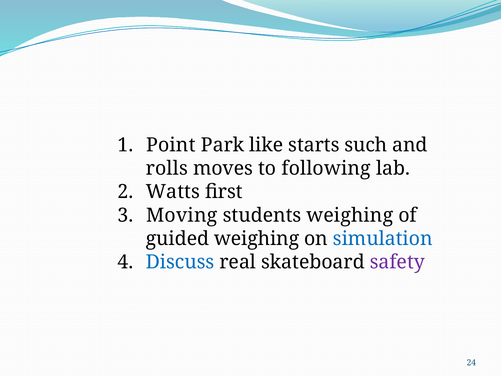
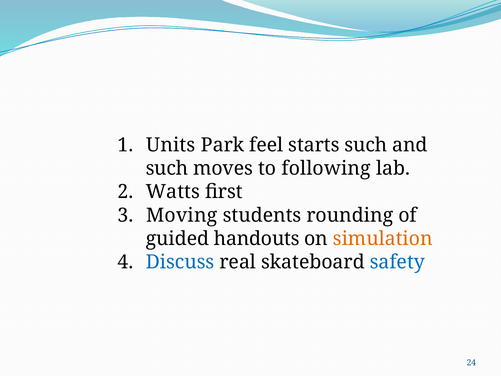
Point: Point -> Units
like: like -> feel
rolls at (167, 168): rolls -> such
students weighing: weighing -> rounding
guided weighing: weighing -> handouts
simulation colour: blue -> orange
safety colour: purple -> blue
